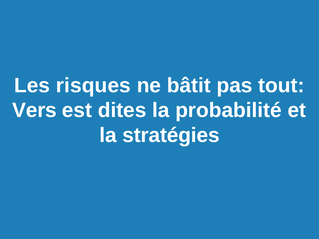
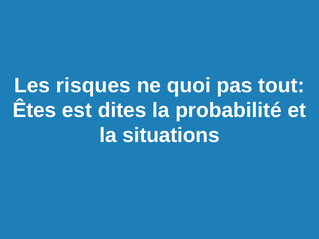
bâtit: bâtit -> quoi
Vers: Vers -> Êtes
stratégies: stratégies -> situations
